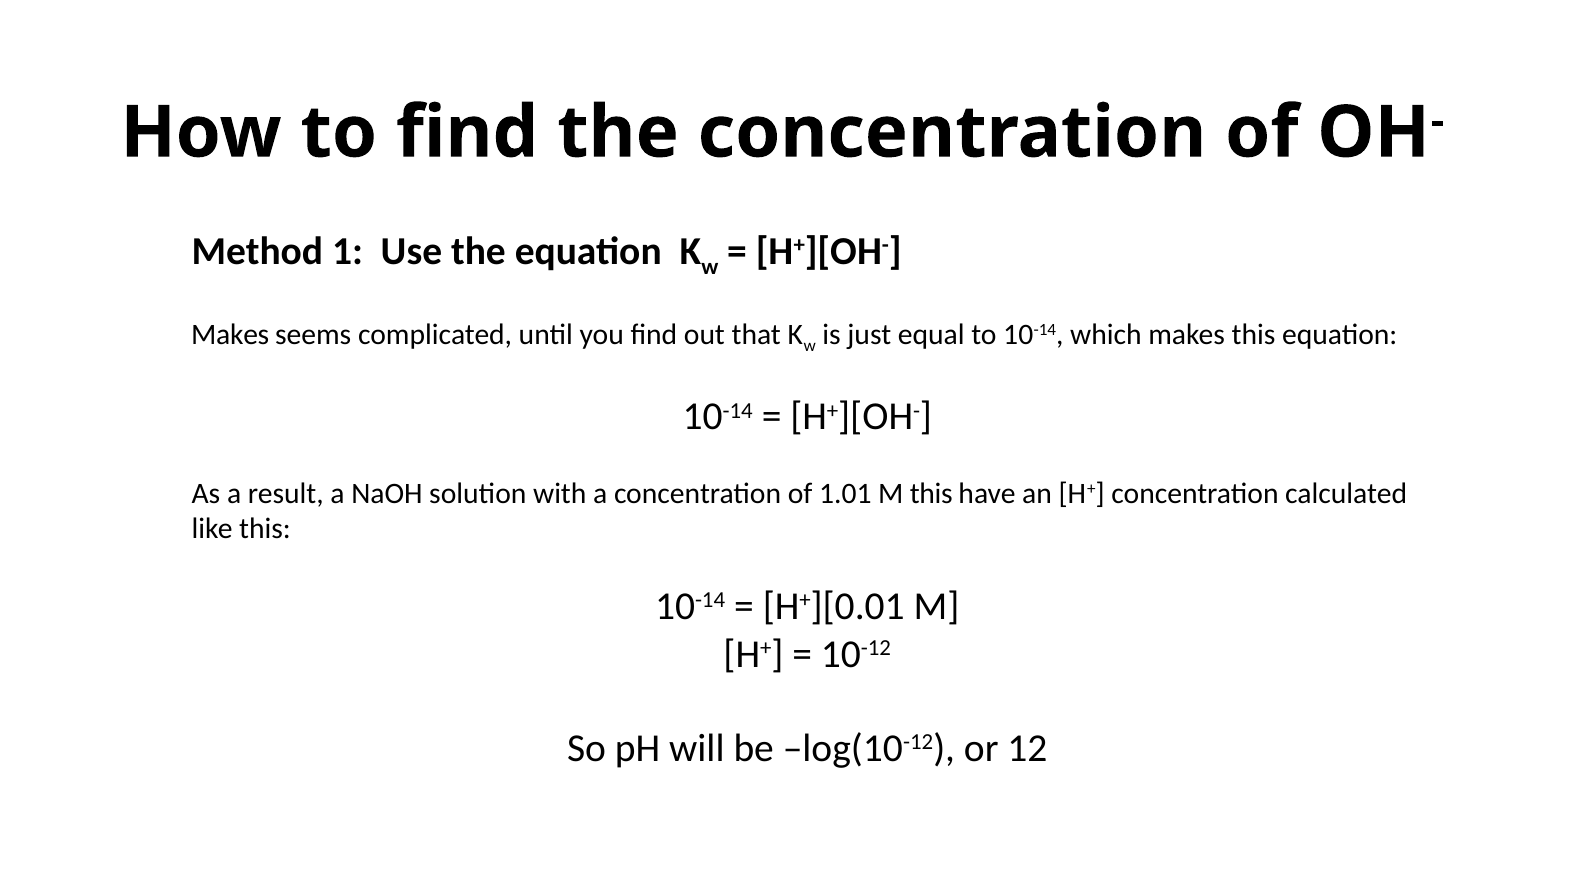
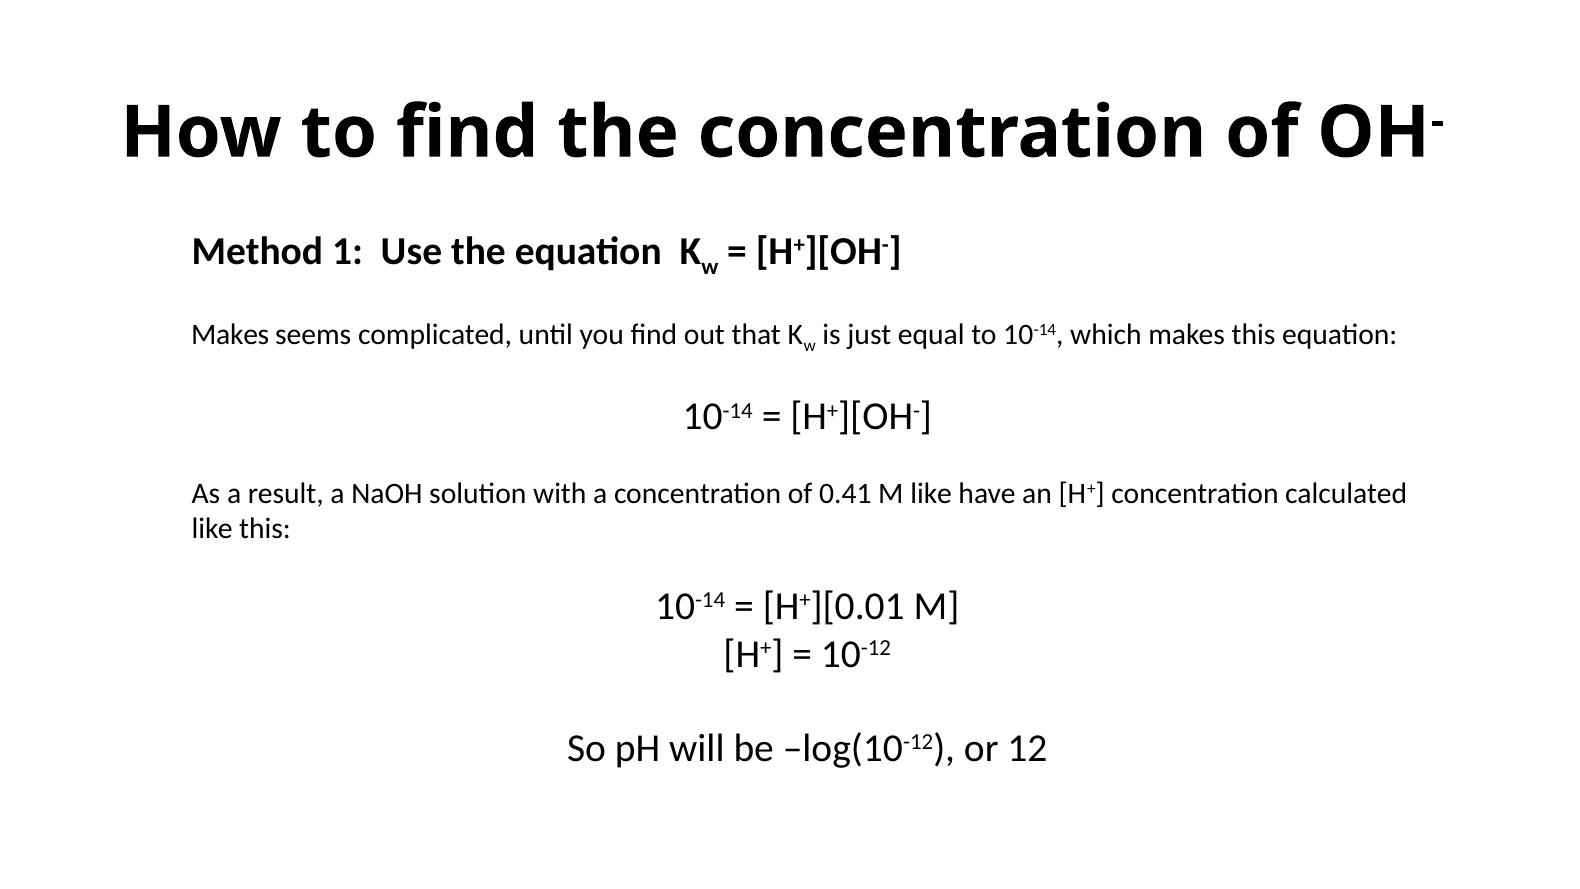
1.01: 1.01 -> 0.41
M this: this -> like
